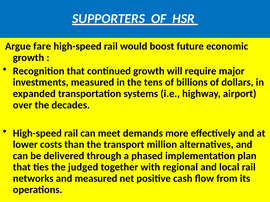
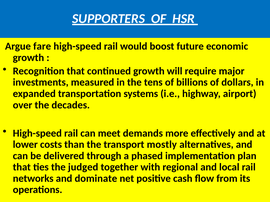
million: million -> mostly
and measured: measured -> dominate
